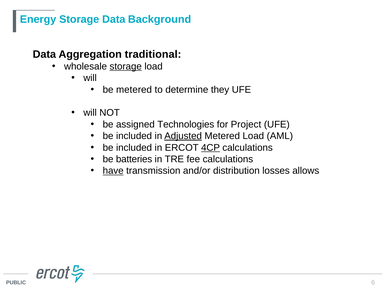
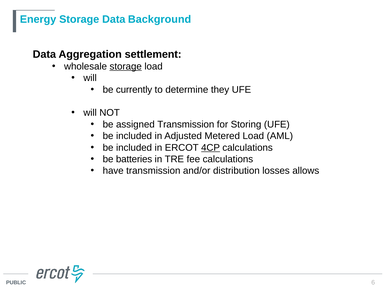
traditional: traditional -> settlement
be metered: metered -> currently
assigned Technologies: Technologies -> Transmission
Project: Project -> Storing
Adjusted underline: present -> none
have underline: present -> none
